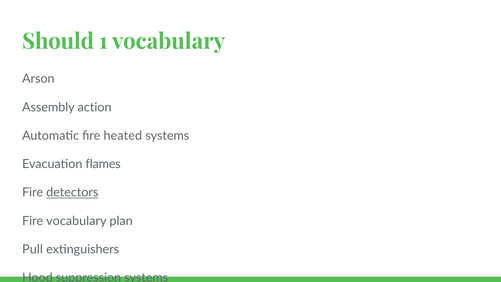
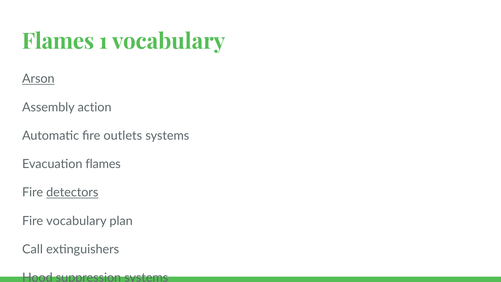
Should at (58, 41): Should -> Flames
Arson underline: none -> present
heated: heated -> outlets
Pull: Pull -> Call
